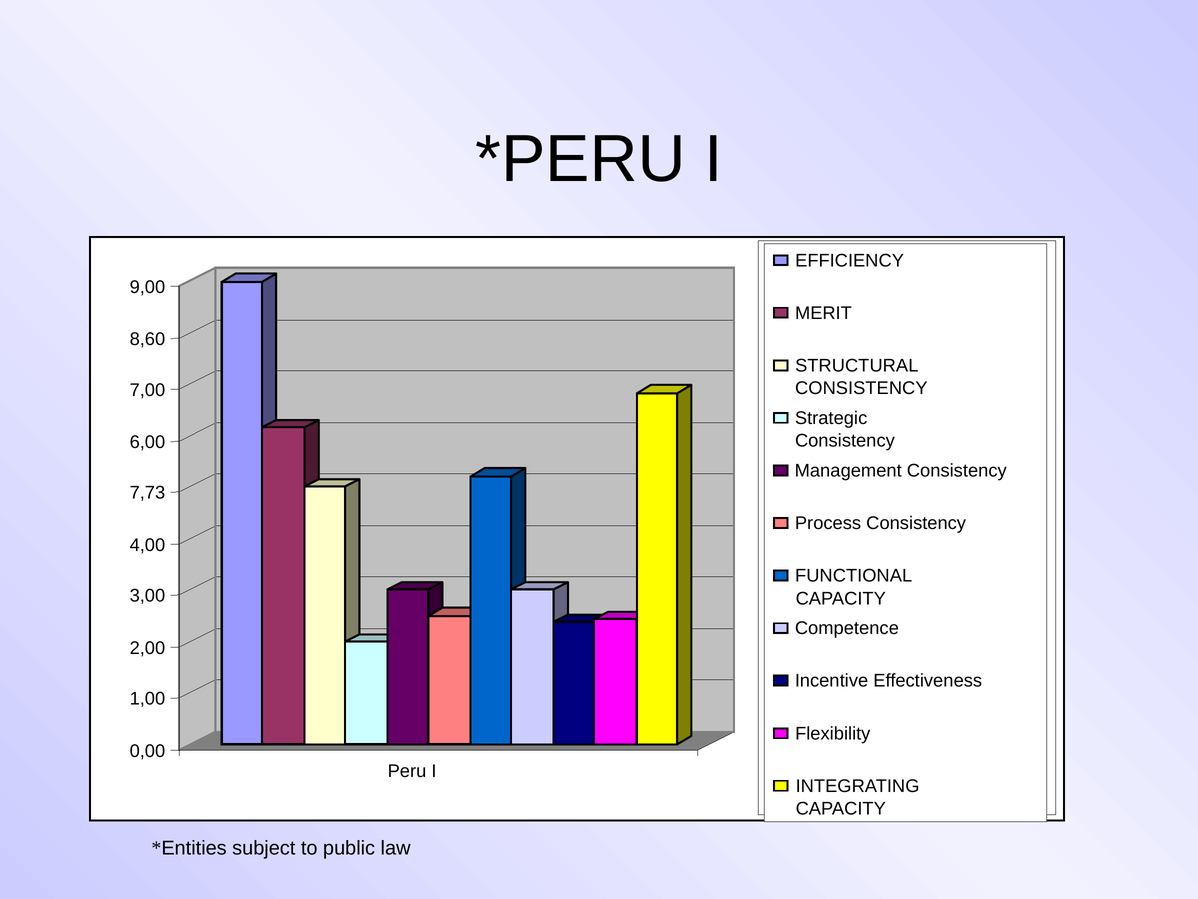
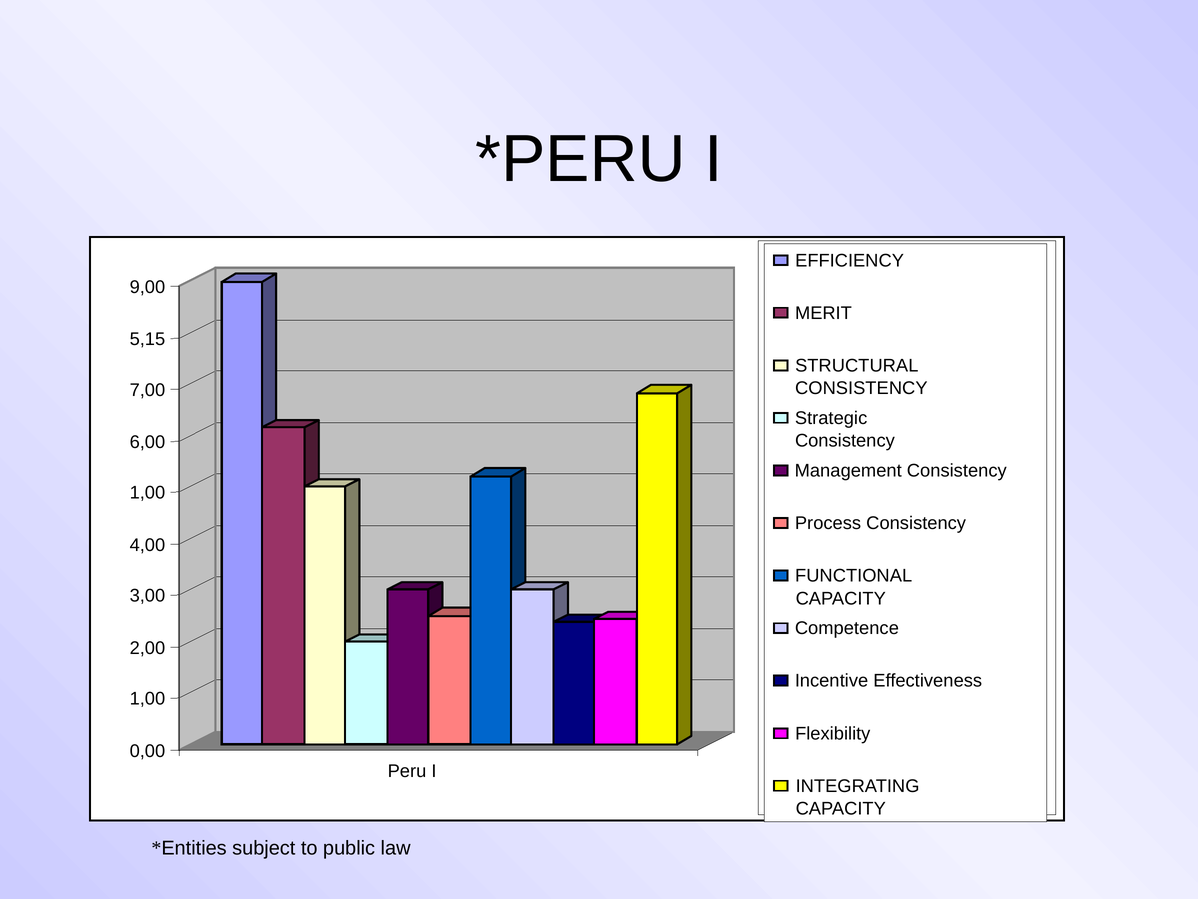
8,60: 8,60 -> 5,15
7,73 at (147, 493): 7,73 -> 1,00
